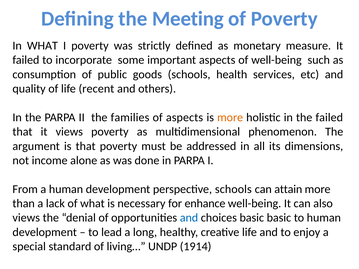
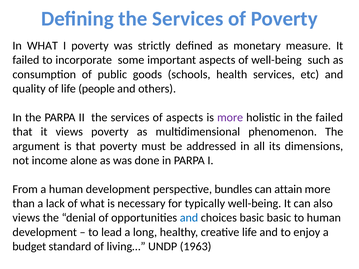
Defining the Meeting: Meeting -> Services
recent: recent -> people
II the families: families -> services
more at (230, 117) colour: orange -> purple
perspective schools: schools -> bundles
enhance: enhance -> typically
special: special -> budget
1914: 1914 -> 1963
